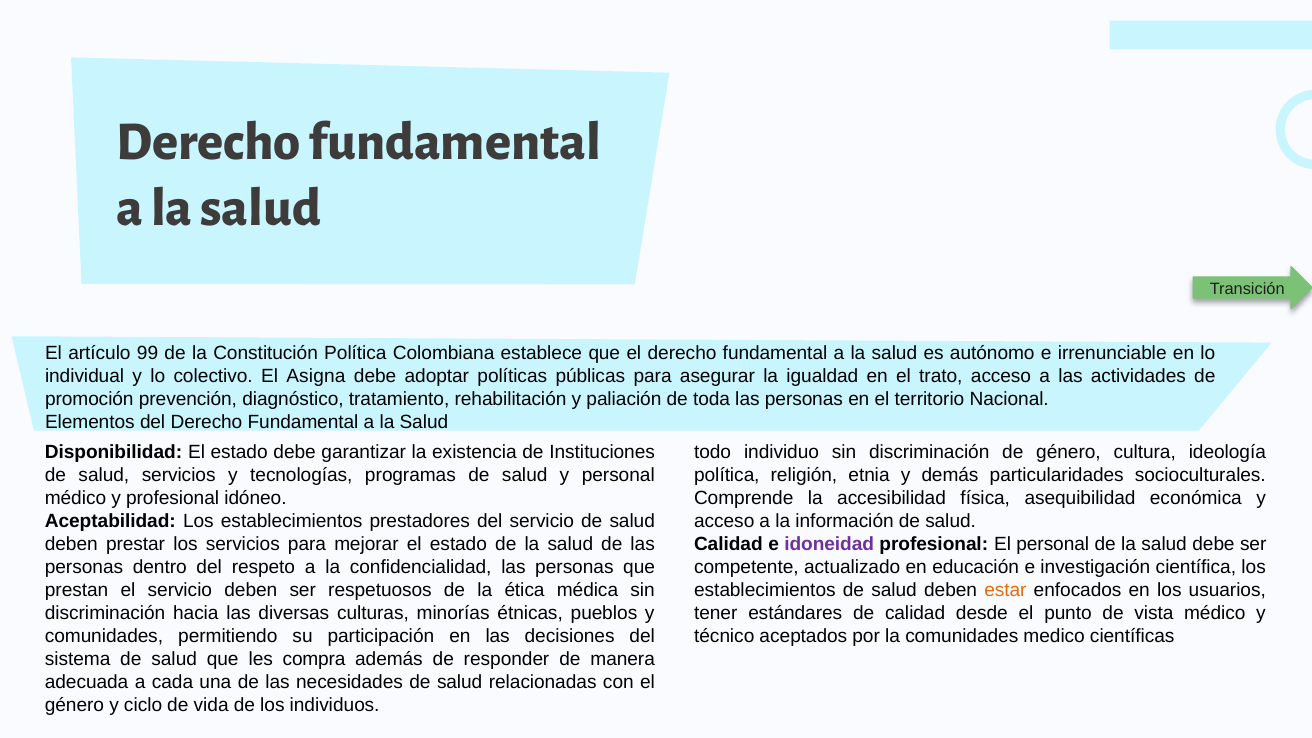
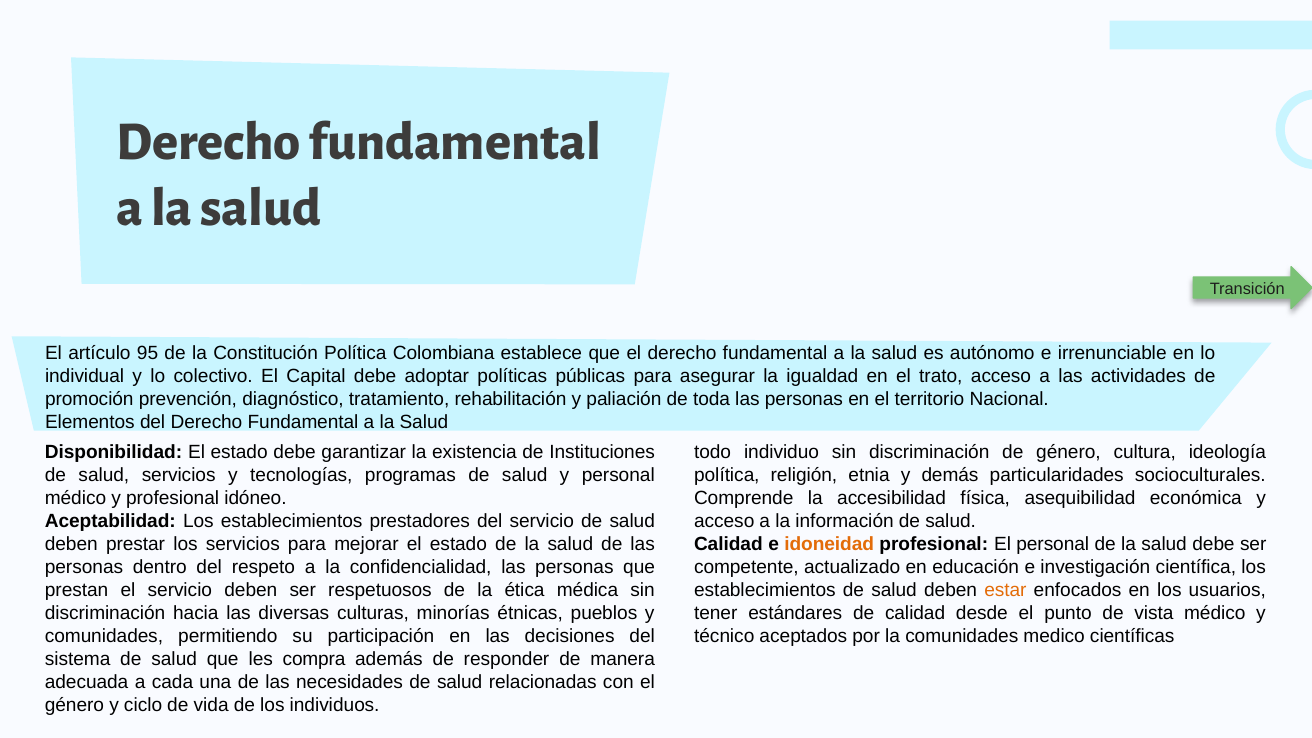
99: 99 -> 95
Asigna: Asigna -> Capital
idoneidad colour: purple -> orange
